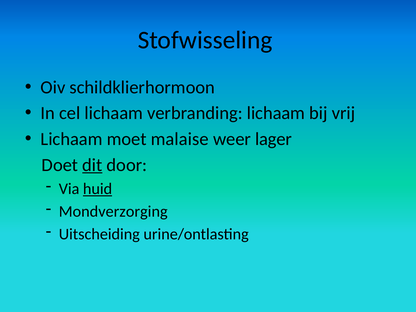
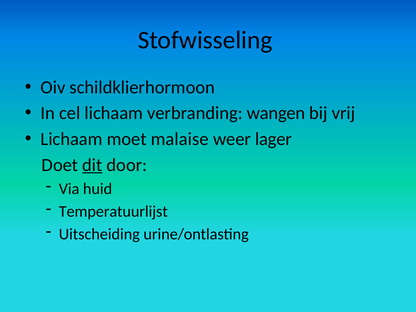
verbranding lichaam: lichaam -> wangen
huid underline: present -> none
Mondverzorging: Mondverzorging -> Temperatuurlijst
